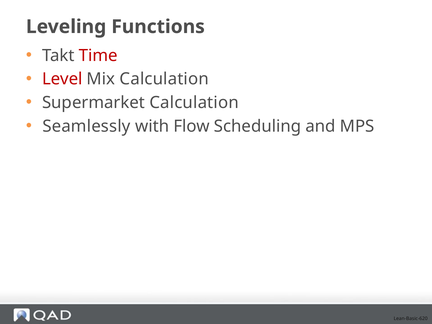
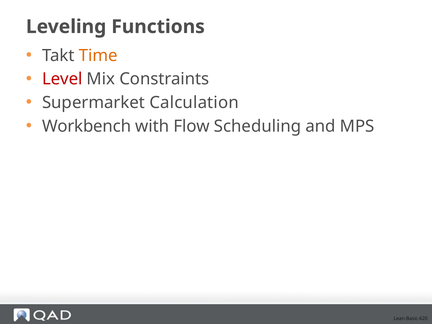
Time colour: red -> orange
Mix Calculation: Calculation -> Constraints
Seamlessly: Seamlessly -> Workbench
